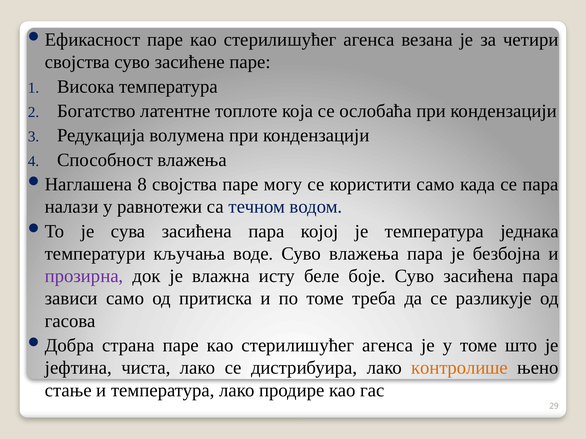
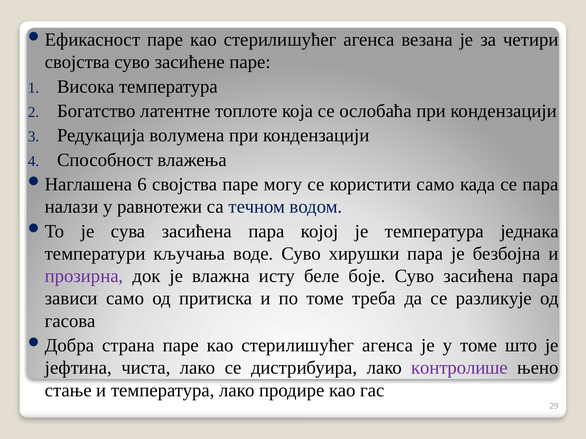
8: 8 -> 6
Суво влажења: влажења -> хирушки
контролише colour: orange -> purple
